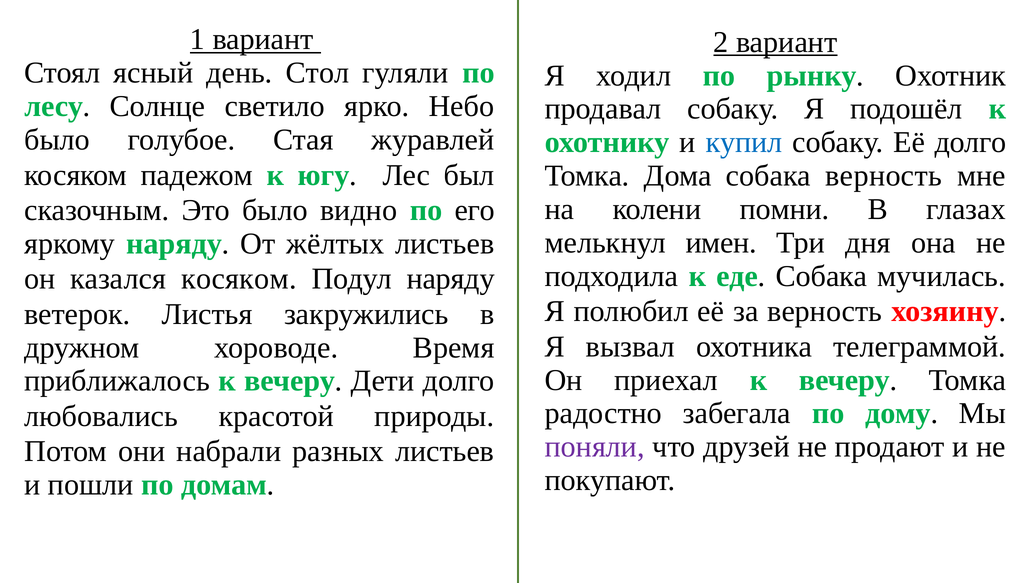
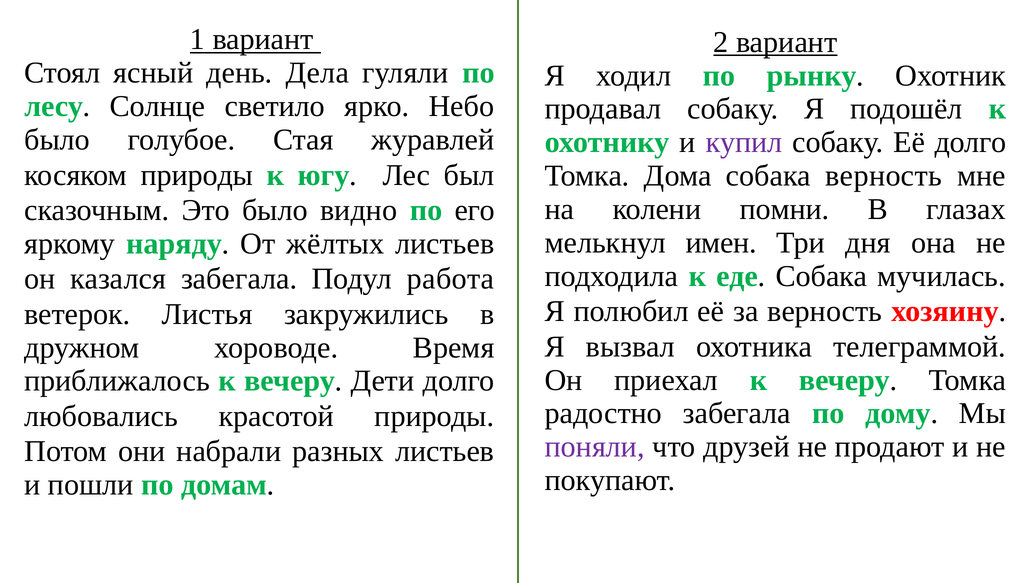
Стол: Стол -> Дела
купил colour: blue -> purple
косяком падежом: падежом -> природы
казался косяком: косяком -> забегала
Подул наряду: наряду -> работа
